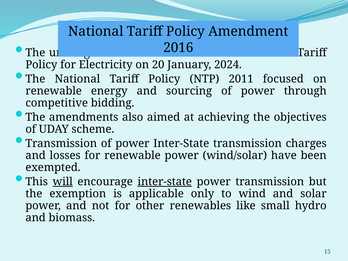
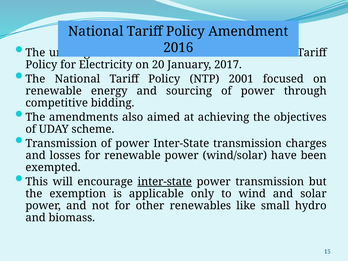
2024: 2024 -> 2017
2011: 2011 -> 2001
will underline: present -> none
